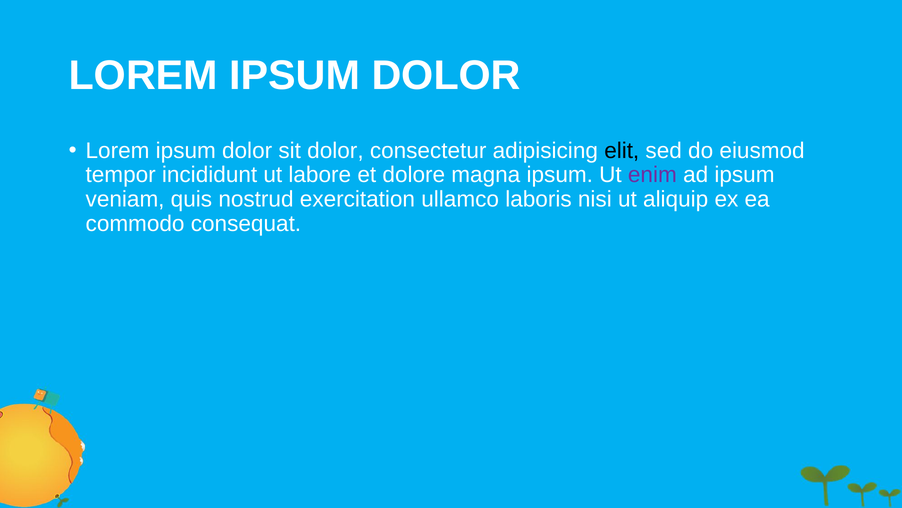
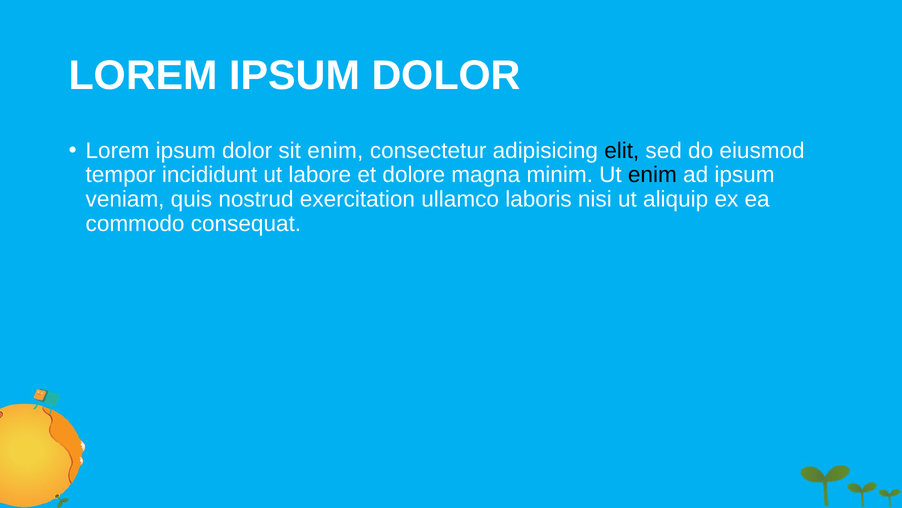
sit dolor: dolor -> enim
magna ipsum: ipsum -> minim
enim at (652, 175) colour: purple -> black
